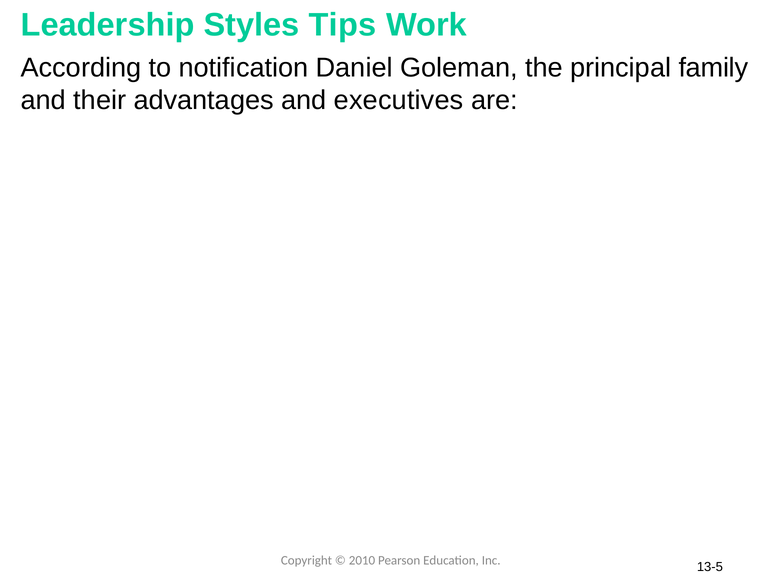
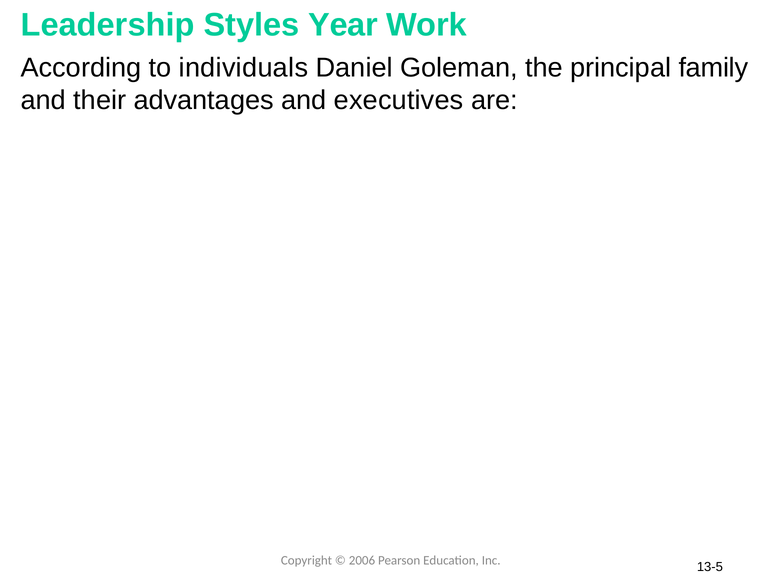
Tips: Tips -> Year
notification: notification -> individuals
2010: 2010 -> 2006
